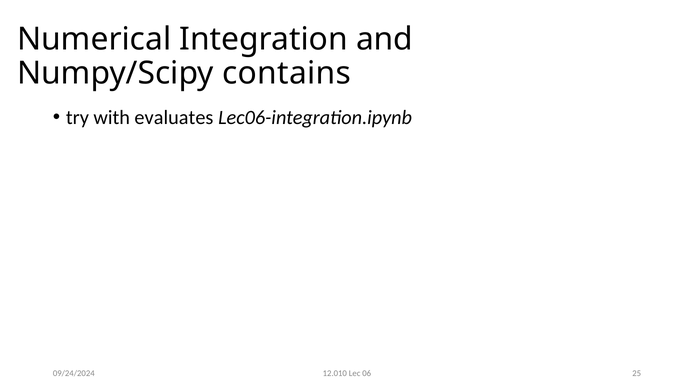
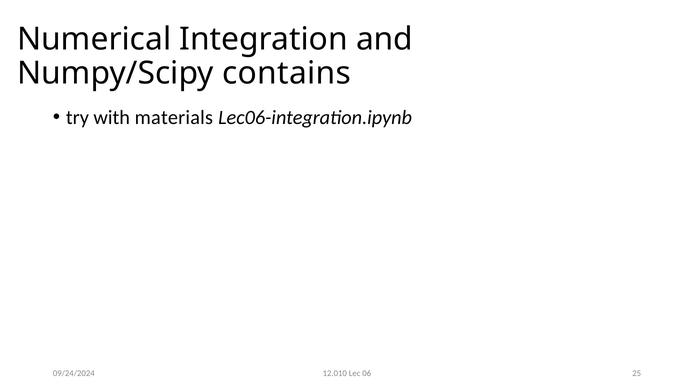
evaluates: evaluates -> materials
